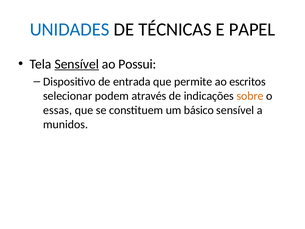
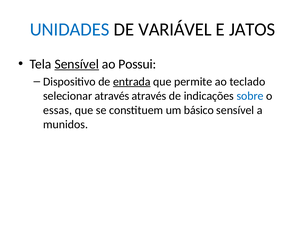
TÉCNICAS: TÉCNICAS -> VARIÁVEL
PAPEL: PAPEL -> JATOS
entrada underline: none -> present
escritos: escritos -> teclado
selecionar podem: podem -> através
sobre colour: orange -> blue
